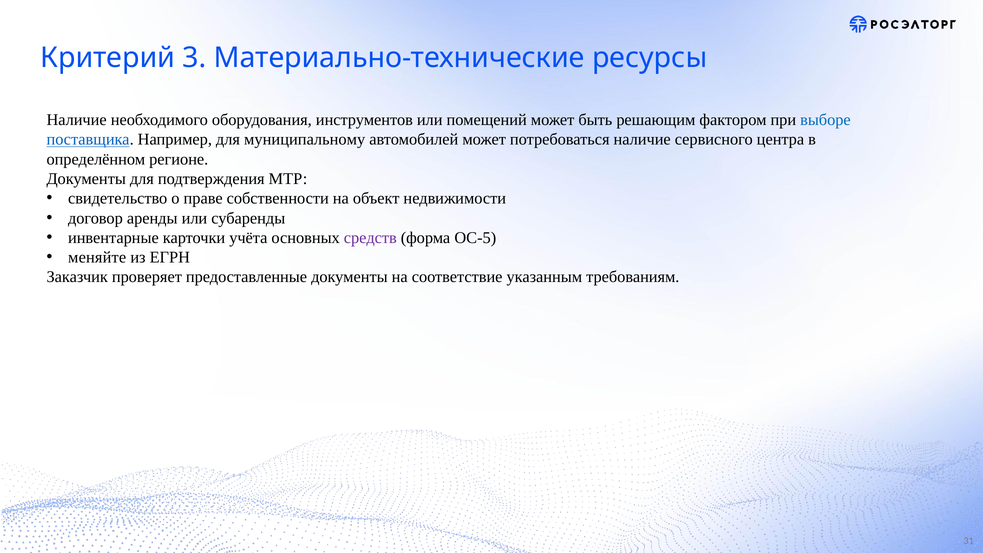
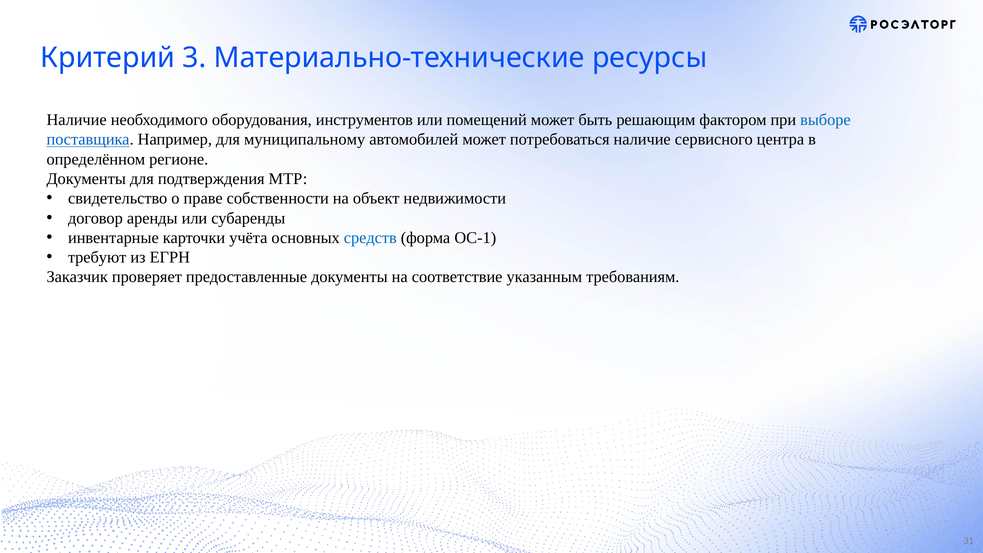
средств colour: purple -> blue
ОС-5: ОС-5 -> ОС-1
меняйте: меняйте -> требуют
